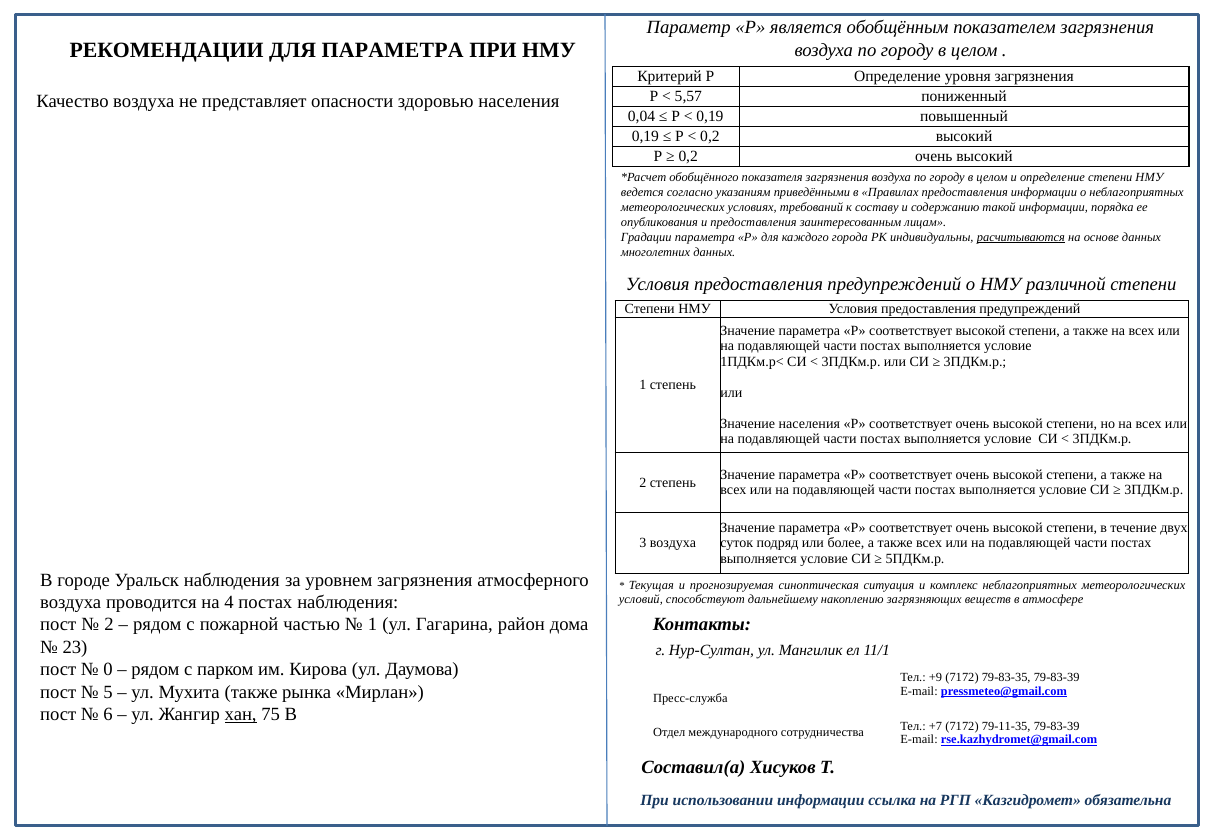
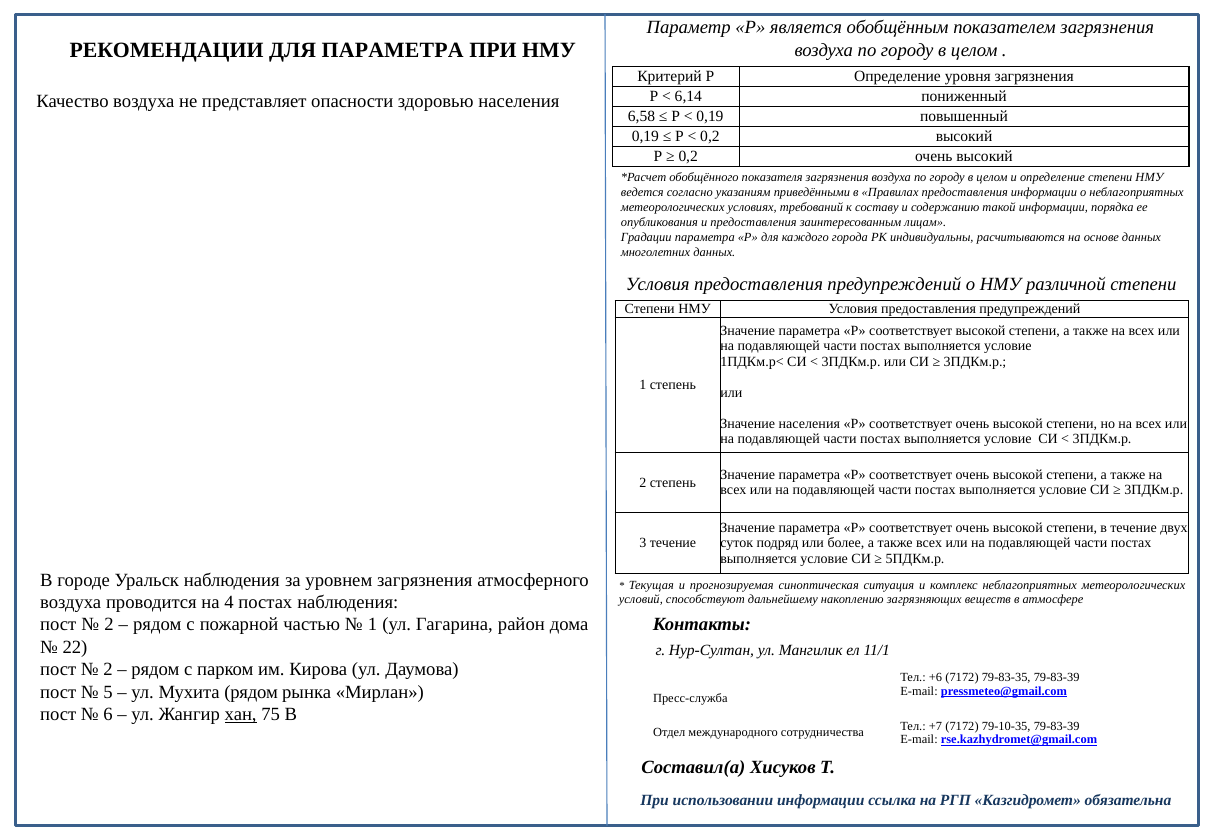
5,57: 5,57 -> 6,14
0,04: 0,04 -> 6,58
расчитываются underline: present -> none
3 воздуха: воздуха -> течение
23: 23 -> 22
0 at (108, 670): 0 -> 2
+9: +9 -> +6
Мухита также: также -> рядом
79-11-35: 79-11-35 -> 79-10-35
